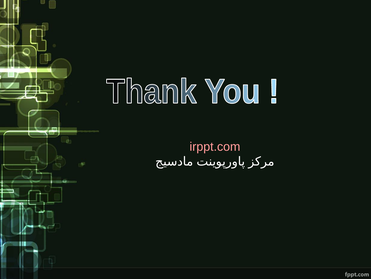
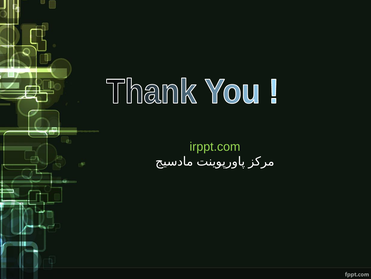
irppt.com colour: pink -> light green
